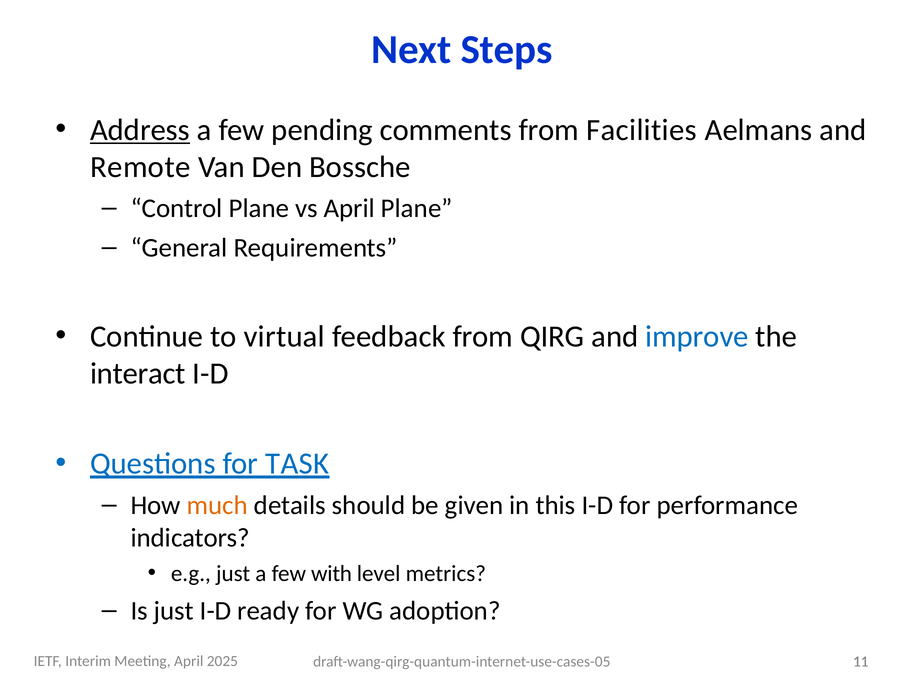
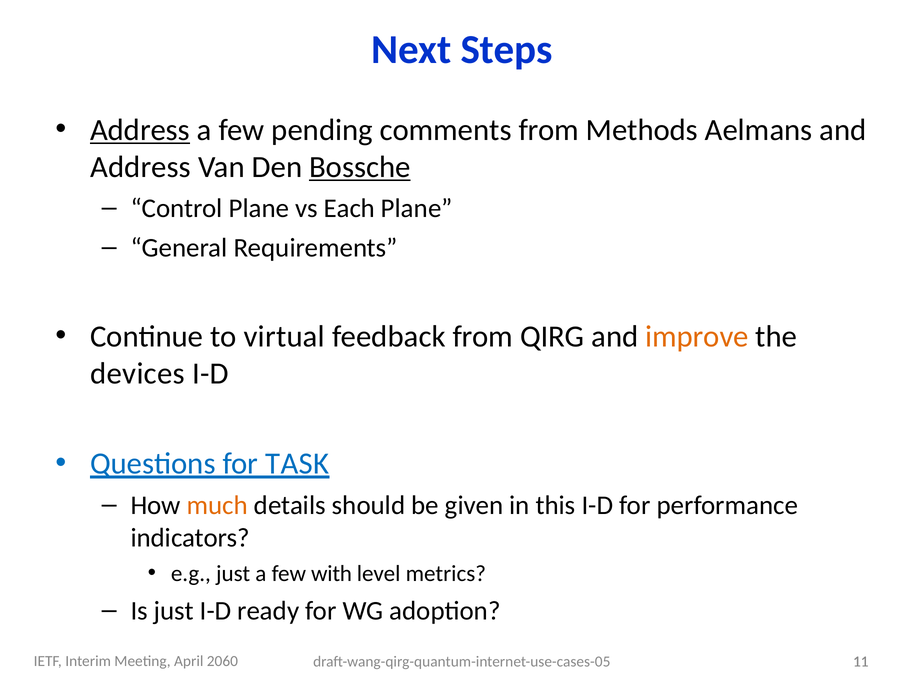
Facilities: Facilities -> Methods
Remote at (140, 167): Remote -> Address
Bossche underline: none -> present
vs April: April -> Each
improve colour: blue -> orange
interact: interact -> devices
2025: 2025 -> 2060
